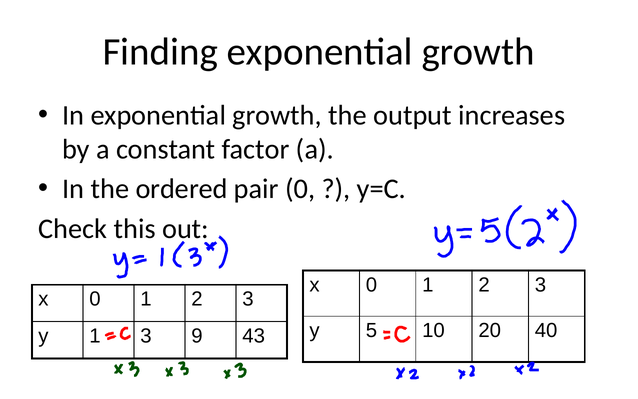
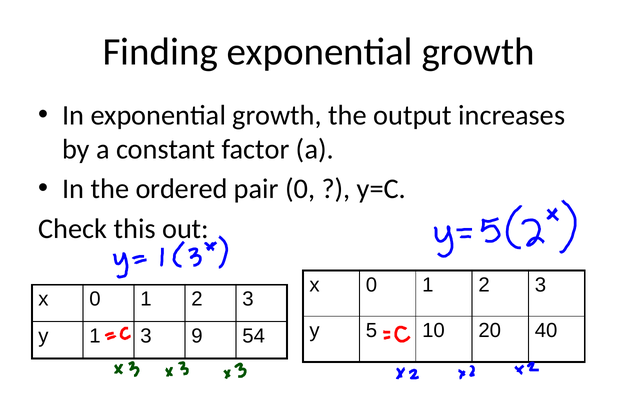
43: 43 -> 54
